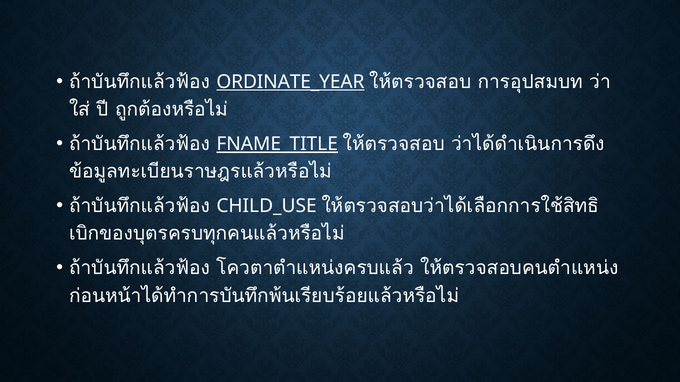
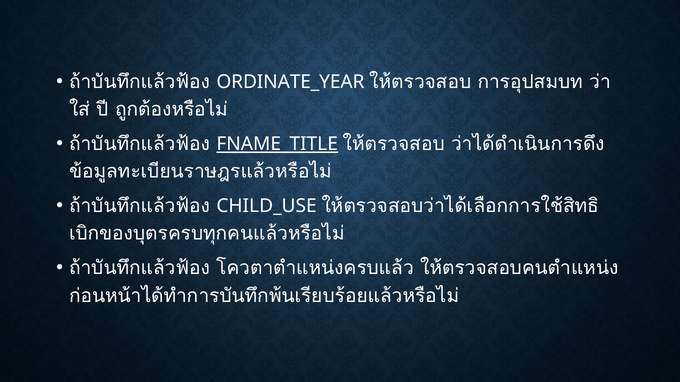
ORDINATE_YEAR underline: present -> none
